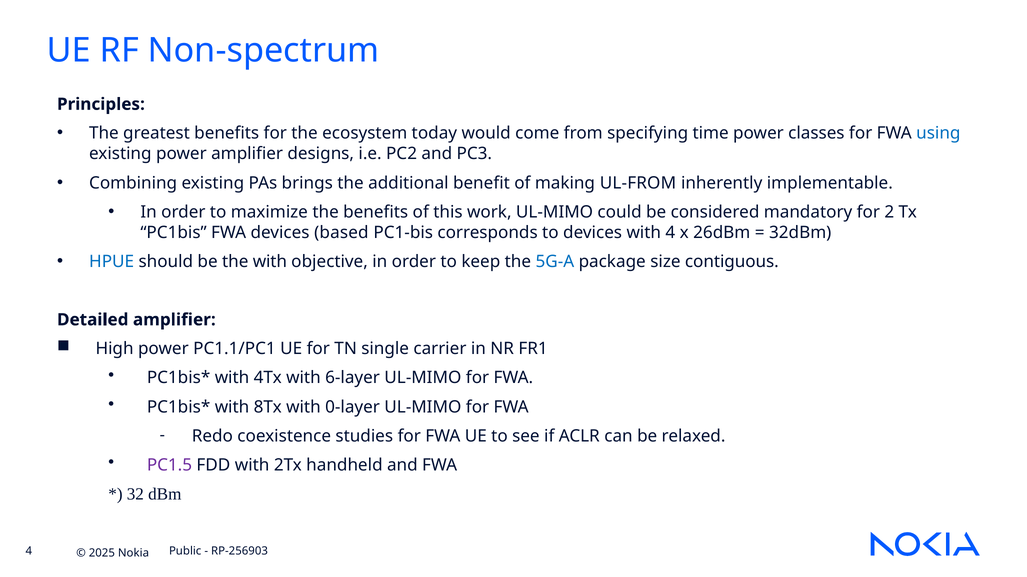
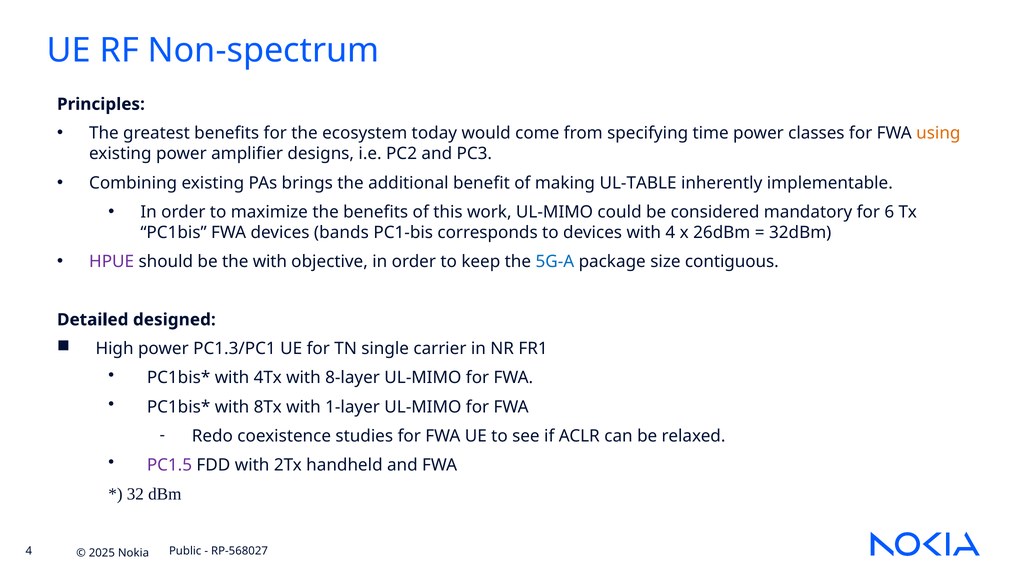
using colour: blue -> orange
UL-FROM: UL-FROM -> UL-TABLE
2: 2 -> 6
based: based -> bands
HPUE colour: blue -> purple
Detailed amplifier: amplifier -> designed
PC1.1/PC1: PC1.1/PC1 -> PC1.3/PC1
6-layer: 6-layer -> 8-layer
0-layer: 0-layer -> 1-layer
RP-256903: RP-256903 -> RP-568027
